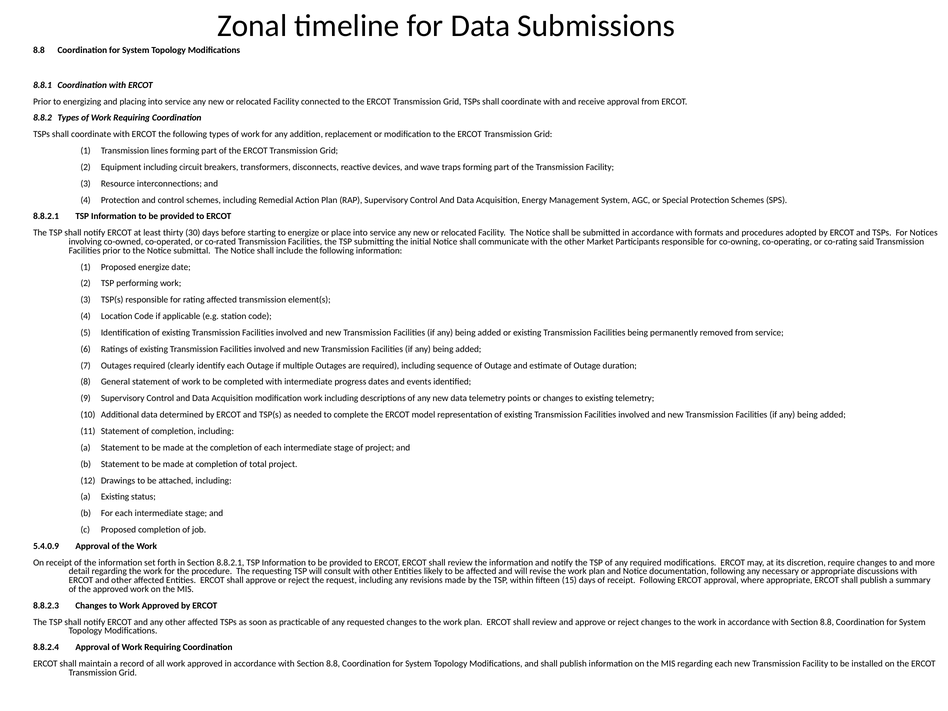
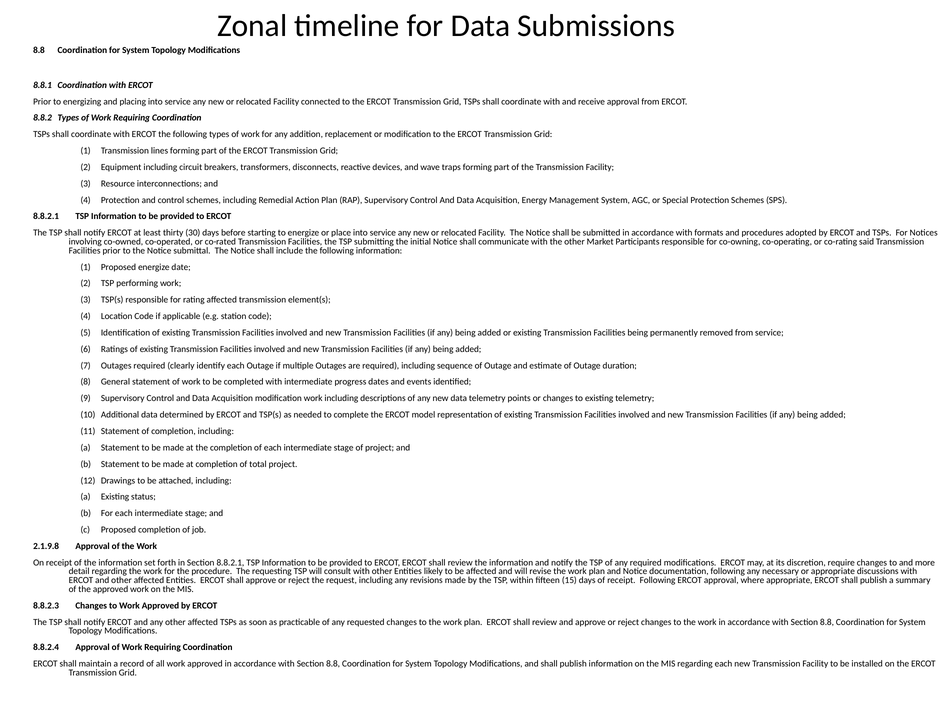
5.4.0.9: 5.4.0.9 -> 2.1.9.8
